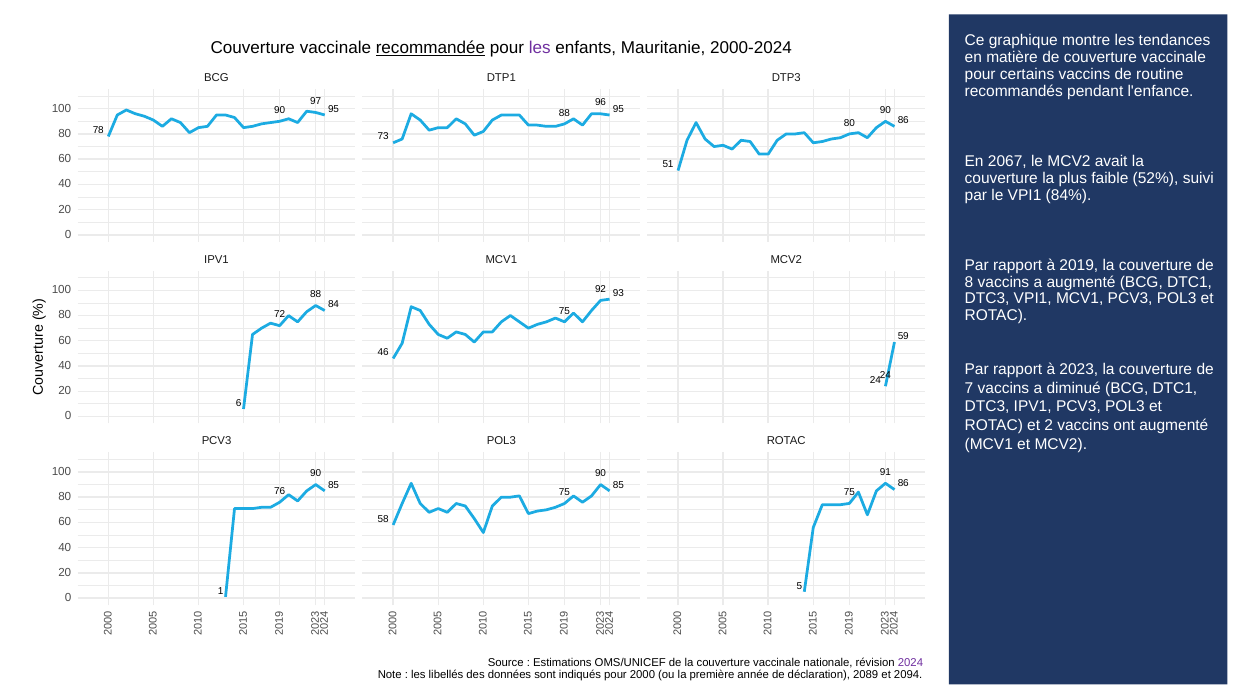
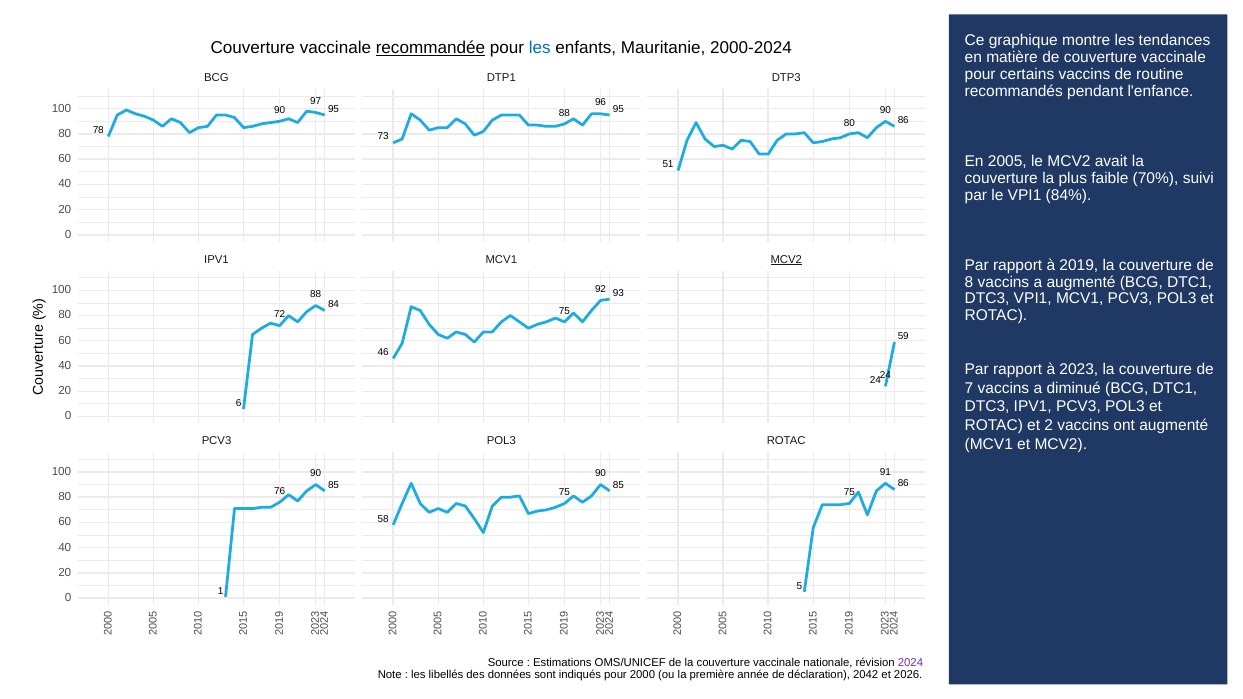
les at (540, 48) colour: purple -> blue
2067: 2067 -> 2005
52%: 52% -> 70%
MCV2 at (786, 259) underline: none -> present
2089: 2089 -> 2042
2094: 2094 -> 2026
